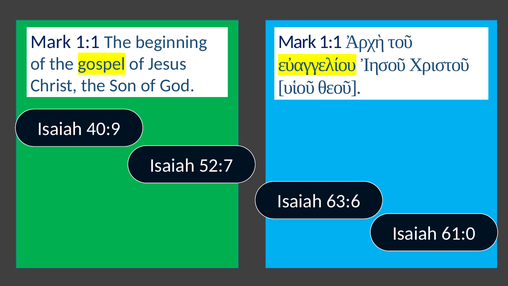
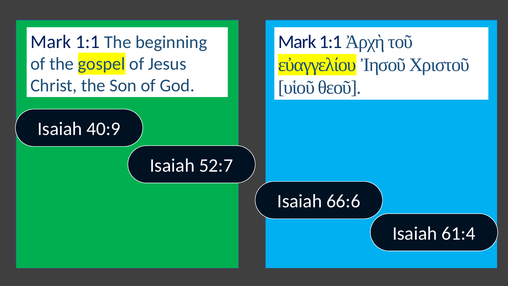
63:6: 63:6 -> 66:6
61:0: 61:0 -> 61:4
